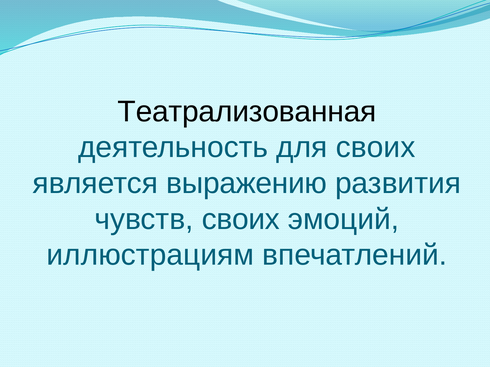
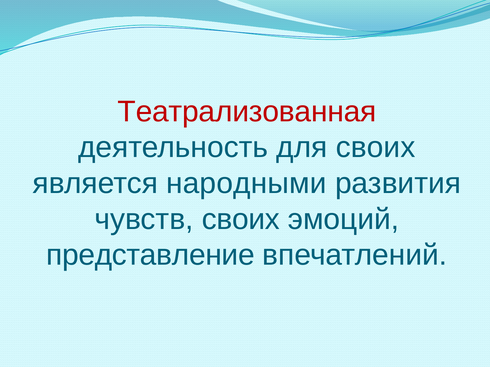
Театрализованная colour: black -> red
выражению: выражению -> народными
иллюстрациям: иллюстрациям -> представление
